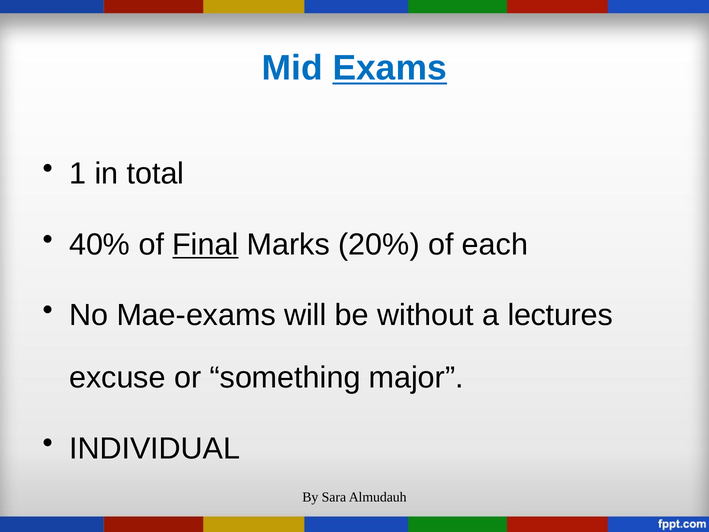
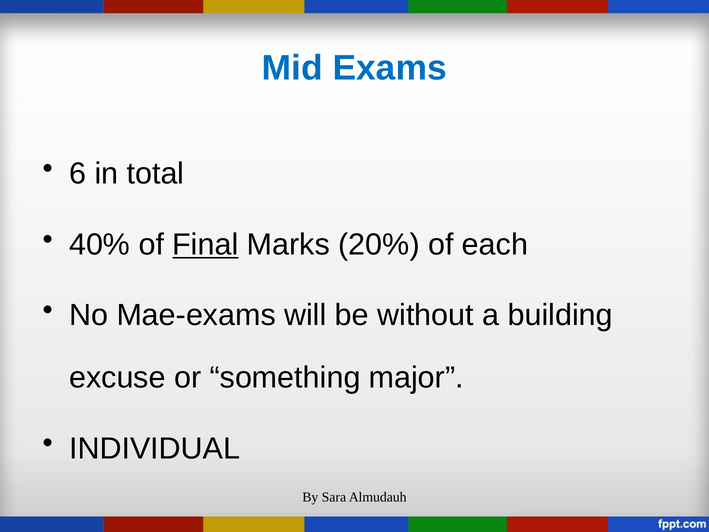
Exams underline: present -> none
1: 1 -> 6
lectures: lectures -> building
